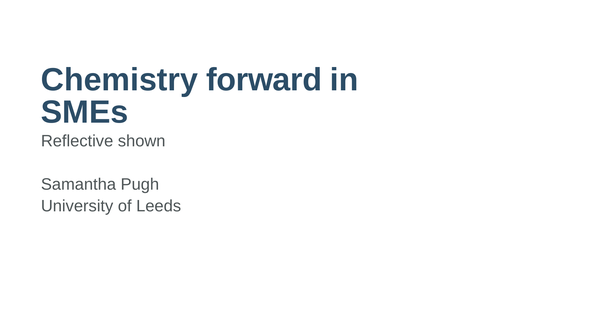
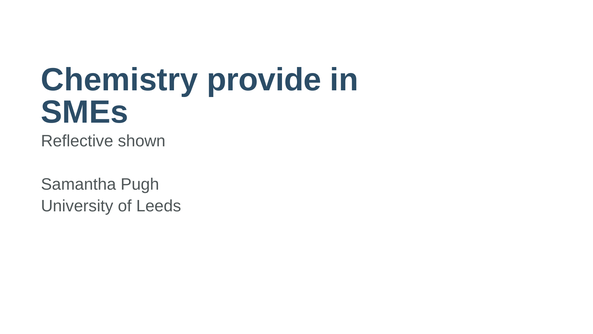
forward: forward -> provide
